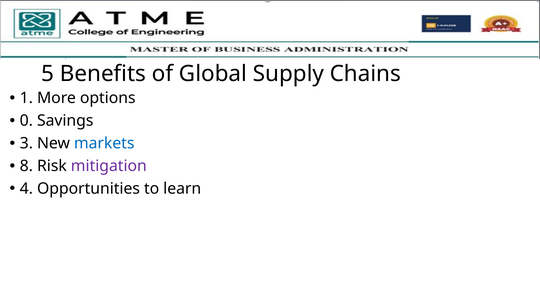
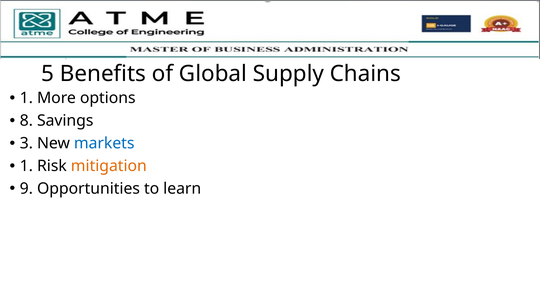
0: 0 -> 8
8 at (26, 166): 8 -> 1
mitigation colour: purple -> orange
4: 4 -> 9
